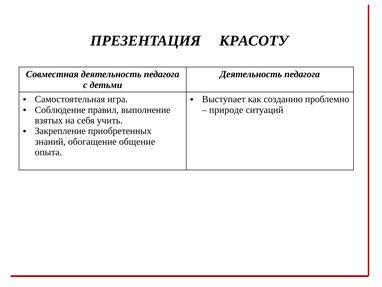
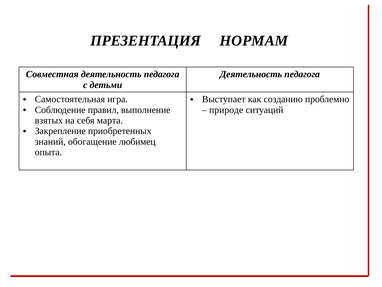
КРАСОТУ: КРАСОТУ -> НОРМАМ
учить: учить -> марта
общение: общение -> любимец
